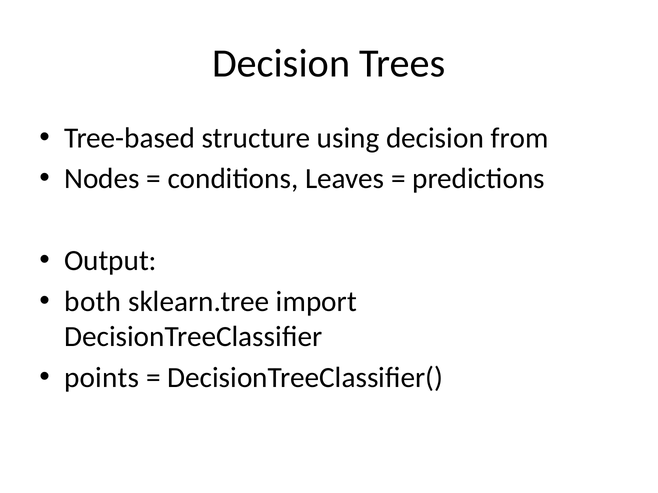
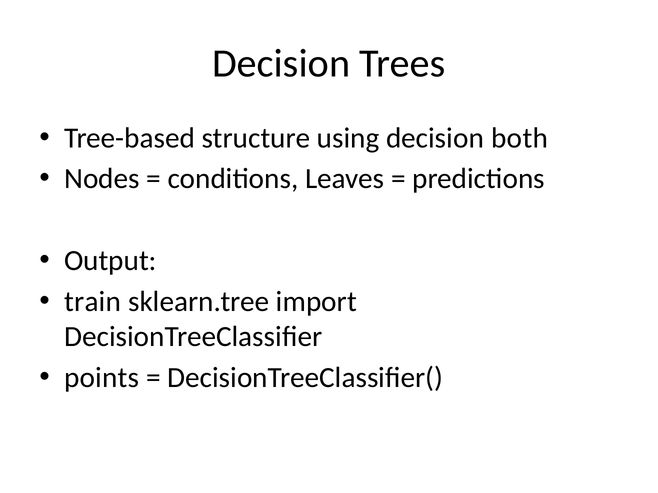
from: from -> both
both: both -> train
